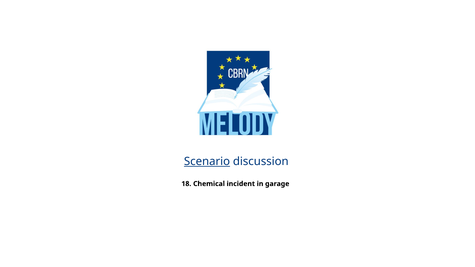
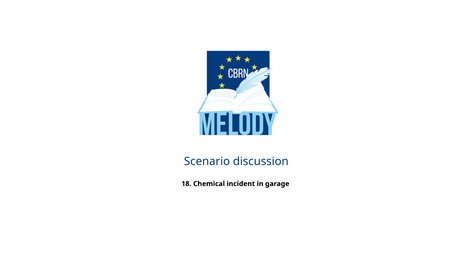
Scenario underline: present -> none
